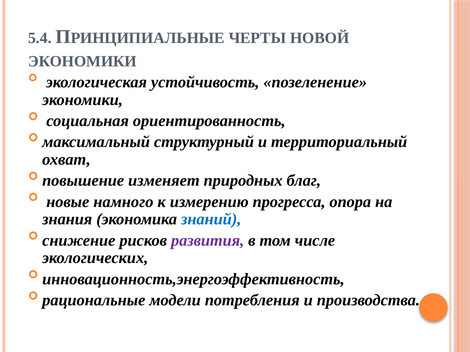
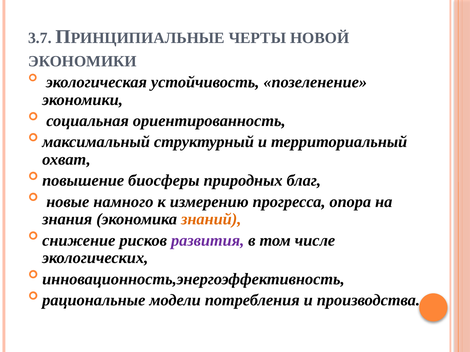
5.4: 5.4 -> 3.7
изменяет: изменяет -> биосферы
знаний colour: blue -> orange
